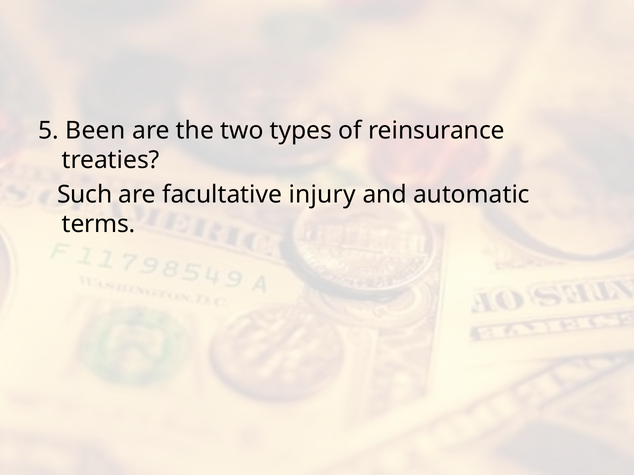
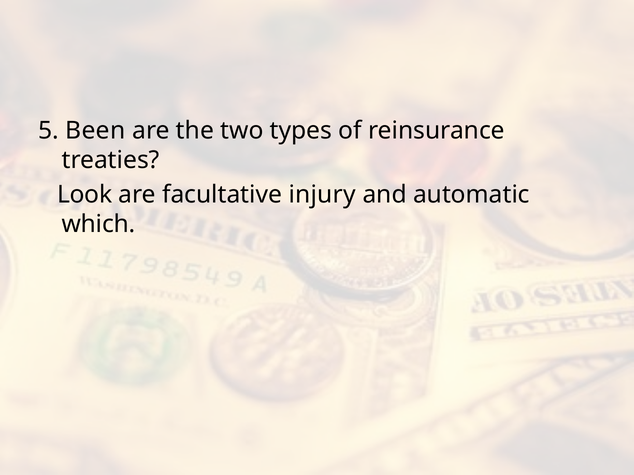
Such: Such -> Look
terms: terms -> which
